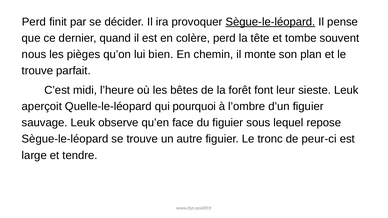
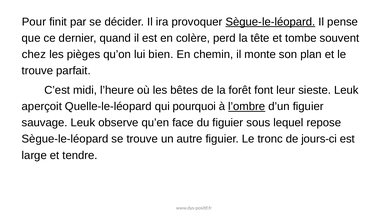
Perd at (34, 22): Perd -> Pour
nous: nous -> chez
l’ombre underline: none -> present
peur-ci: peur-ci -> jours-ci
